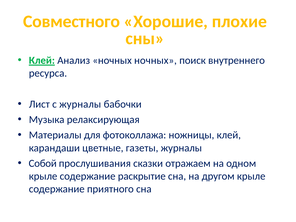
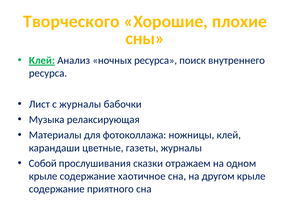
Совместного: Совместного -> Творческого
ночных ночных: ночных -> ресурса
раскрытие: раскрытие -> хаотичное
